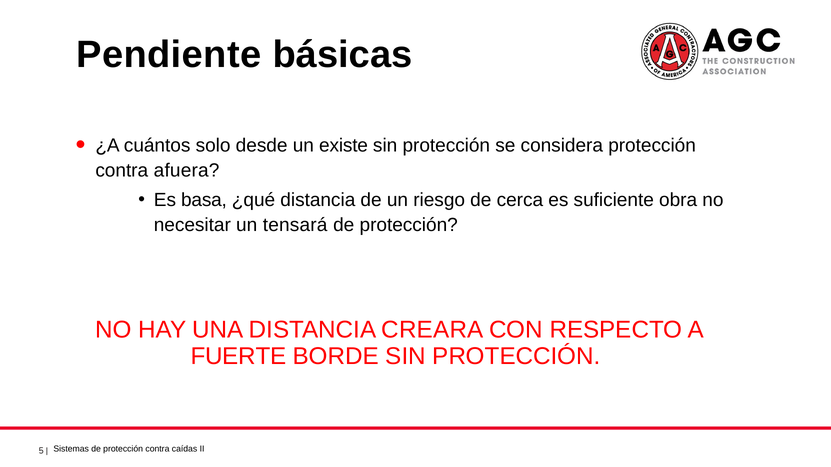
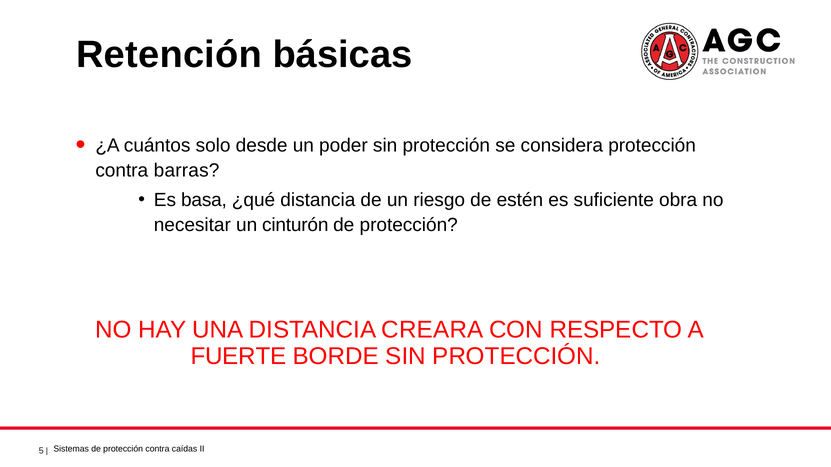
Pendiente: Pendiente -> Retención
existe: existe -> poder
afuera: afuera -> barras
cerca: cerca -> estén
tensará: tensará -> cinturón
